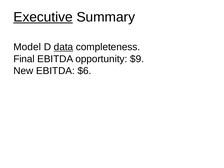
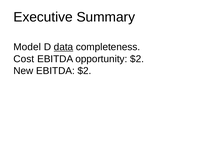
Executive underline: present -> none
Final: Final -> Cost
opportunity $9: $9 -> $2
EBITDA $6: $6 -> $2
